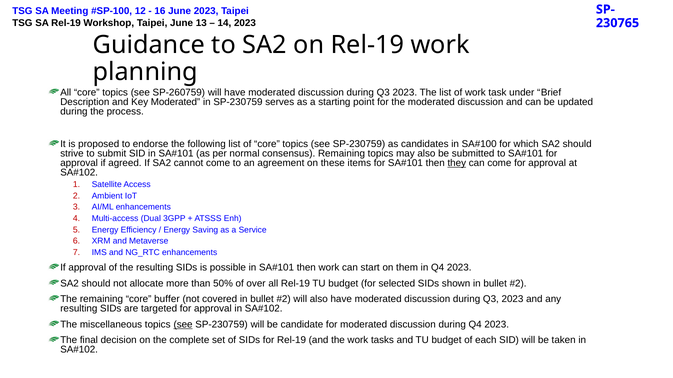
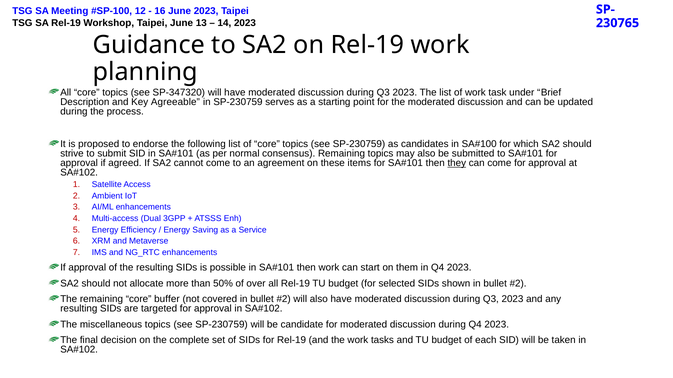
SP-260759: SP-260759 -> SP-347320
Key Moderated: Moderated -> Agreeable
see at (183, 325) underline: present -> none
